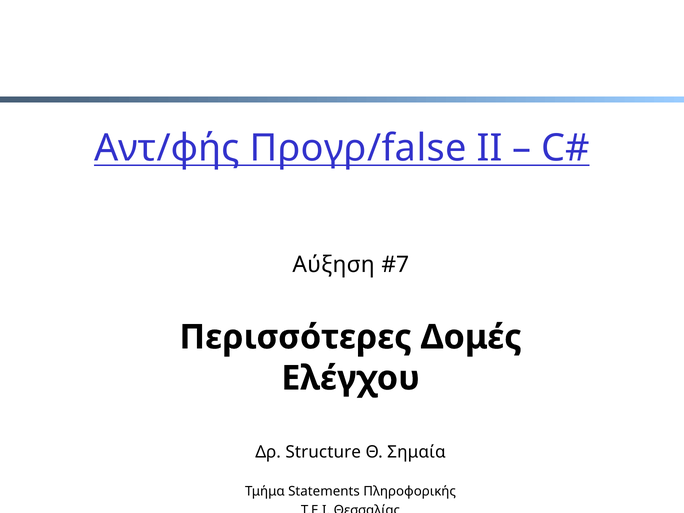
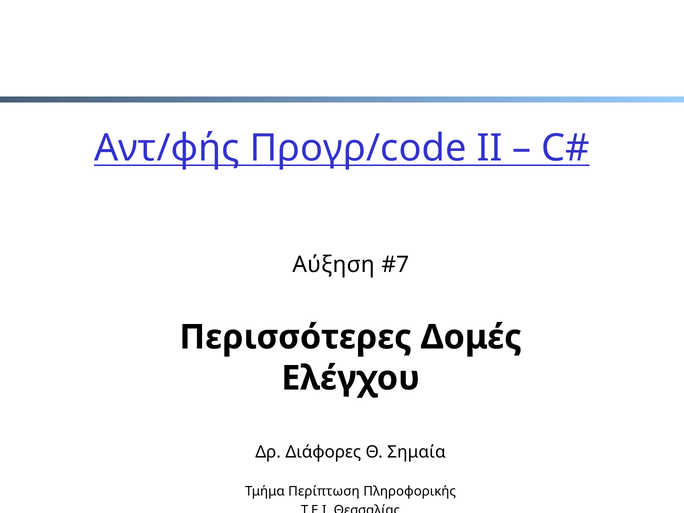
Προγρ/false: Προγρ/false -> Προγρ/code
Structure: Structure -> Διάφορες
Statements: Statements -> Περίπτωση
